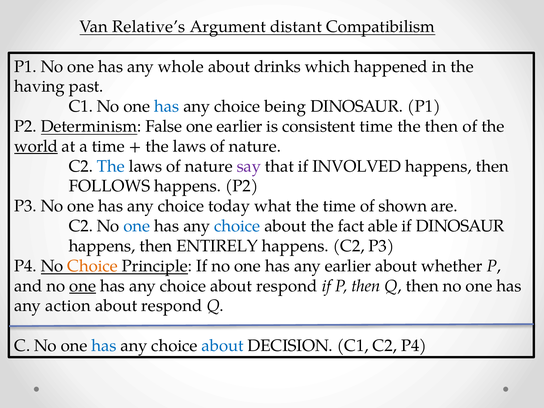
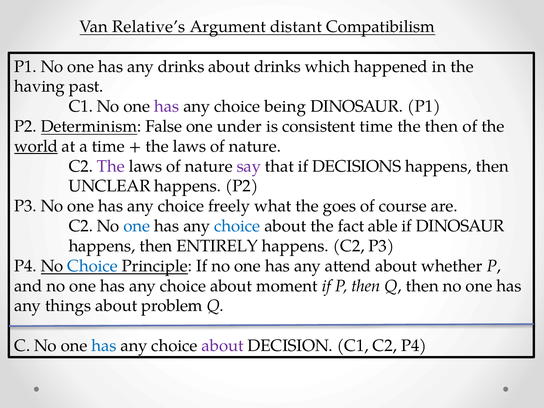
any whole: whole -> drinks
has at (167, 106) colour: blue -> purple
one earlier: earlier -> under
The at (111, 166) colour: blue -> purple
INVOLVED: INVOLVED -> DECISIONS
FOLLOWS: FOLLOWS -> UNCLEAR
today: today -> freely
the time: time -> goes
shown: shown -> course
Choice at (93, 266) colour: orange -> blue
any earlier: earlier -> attend
one at (83, 286) underline: present -> none
choice about respond: respond -> moment
action: action -> things
respond at (172, 306): respond -> problem
about at (223, 346) colour: blue -> purple
